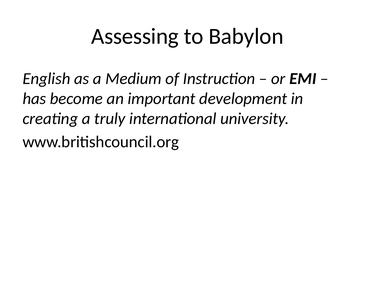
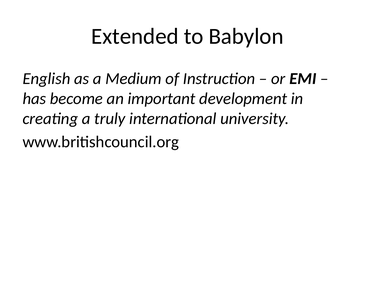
Assessing: Assessing -> Extended
